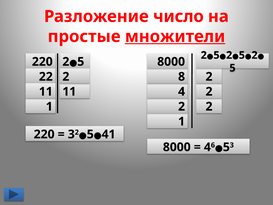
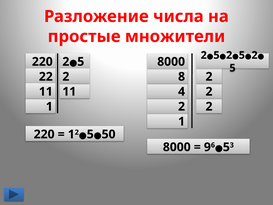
число: число -> числа
множители underline: present -> none
3 at (71, 134): 3 -> 1
41: 41 -> 50
4 at (207, 147): 4 -> 9
